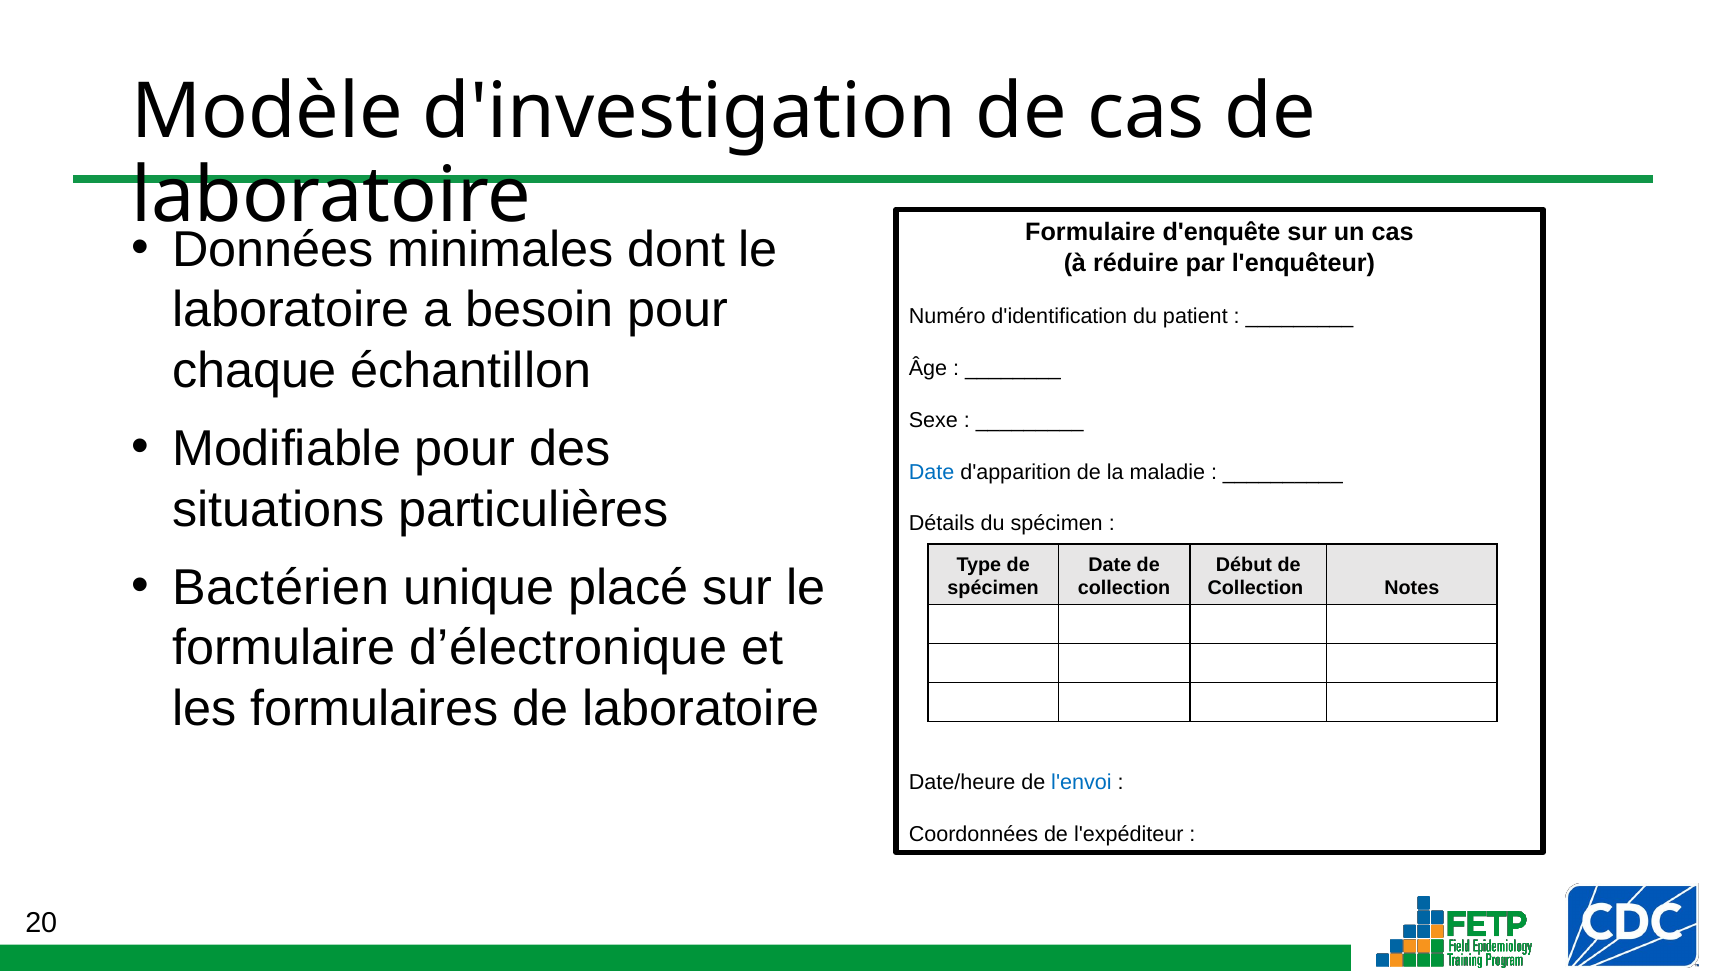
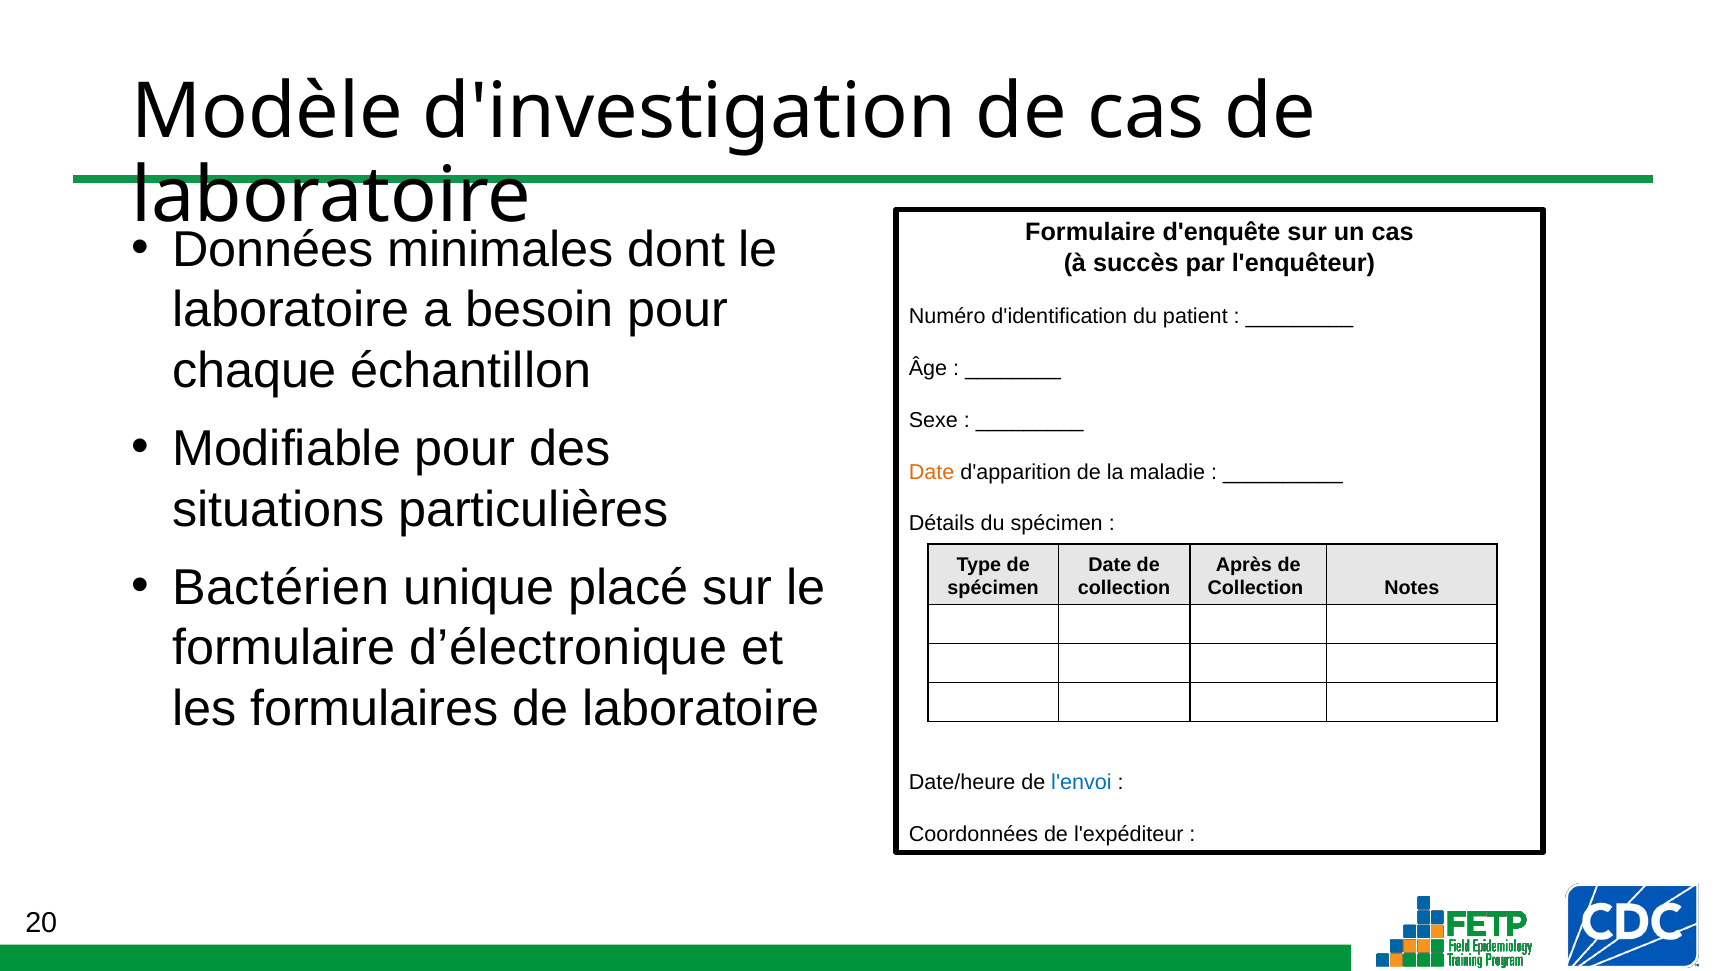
réduire: réduire -> succès
Date at (932, 472) colour: blue -> orange
Début: Début -> Après
